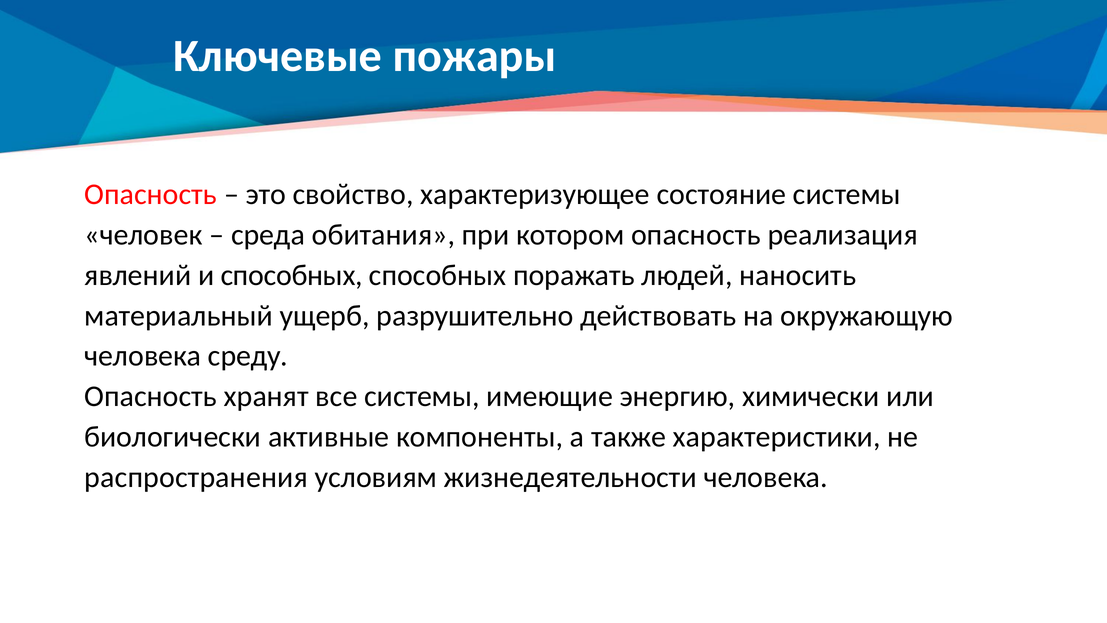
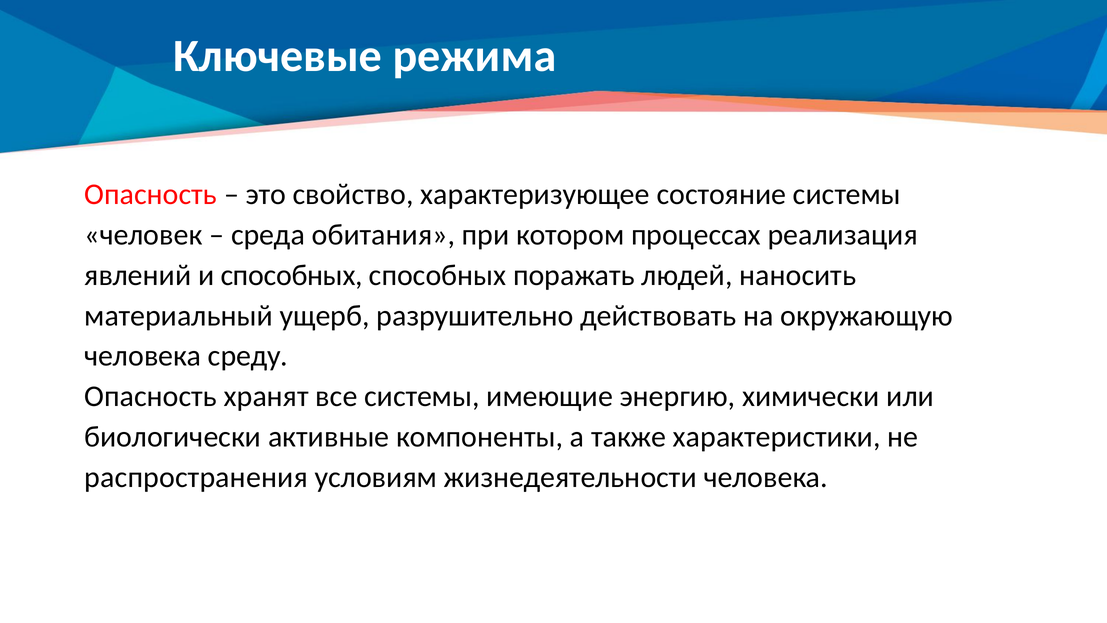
пожары: пожары -> режима
котором опасность: опасность -> процессах
